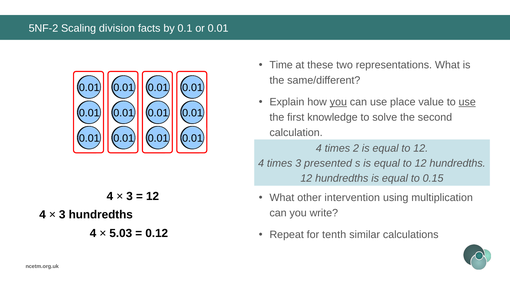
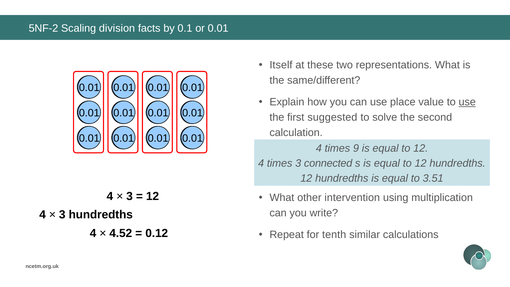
Time: Time -> Itself
you at (338, 102) underline: present -> none
knowledge: knowledge -> suggested
2: 2 -> 9
presented: presented -> connected
0.15: 0.15 -> 3.51
5.03: 5.03 -> 4.52
